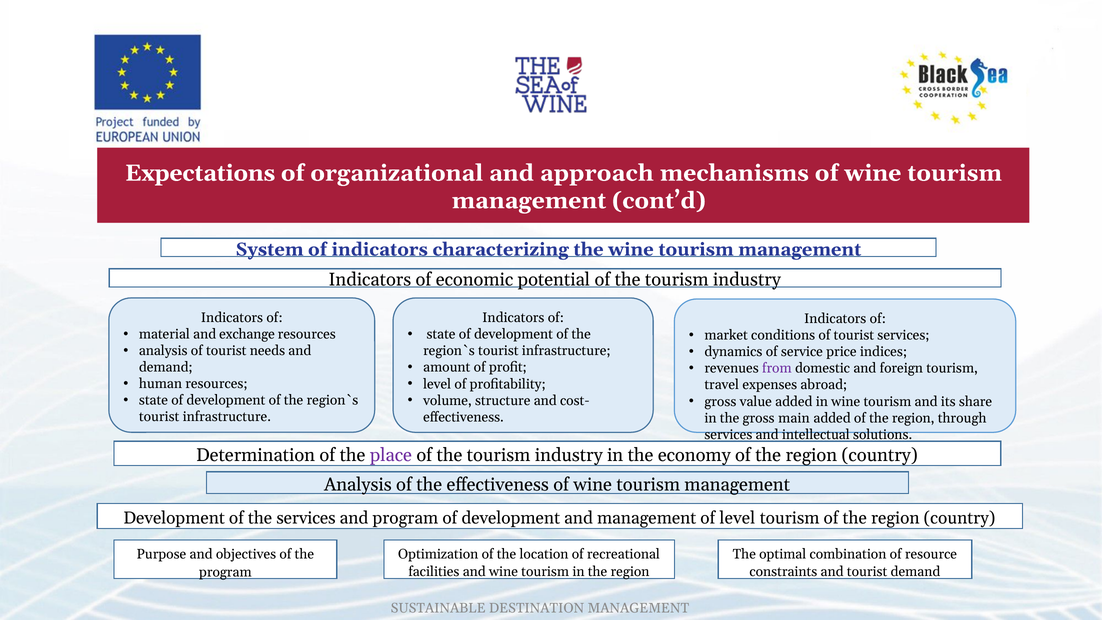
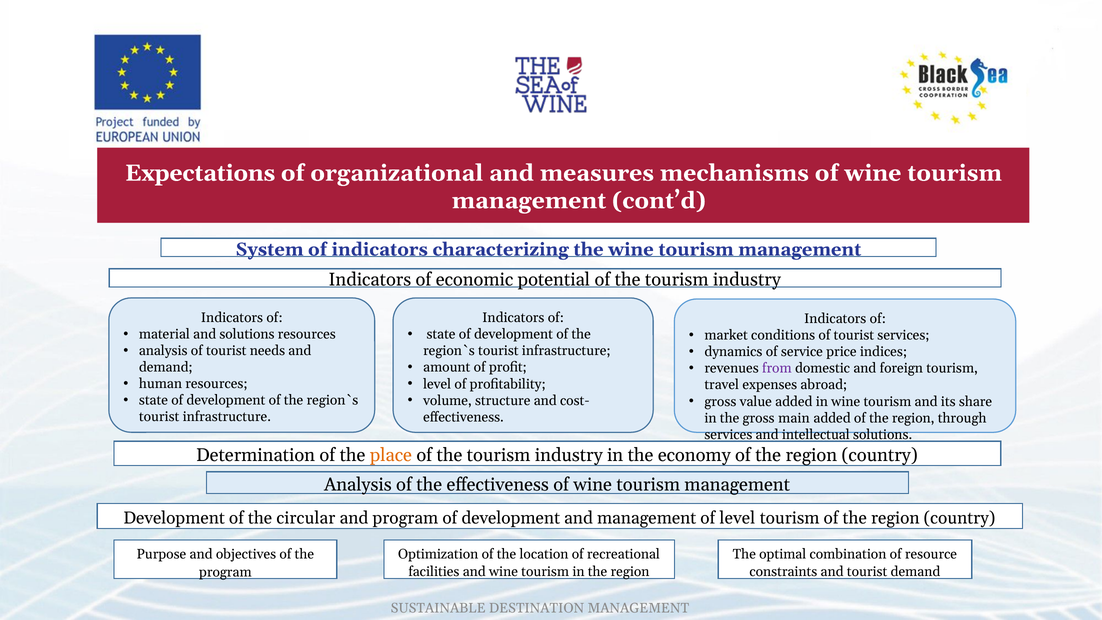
approach: approach -> measures
and exchange: exchange -> solutions
place colour: purple -> orange
the services: services -> circular
